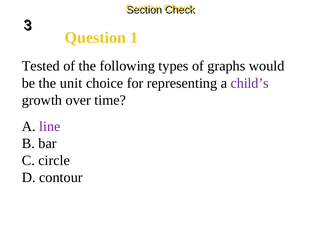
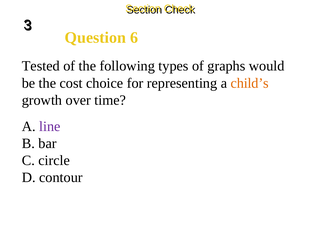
1: 1 -> 6
unit: unit -> cost
child’s colour: purple -> orange
